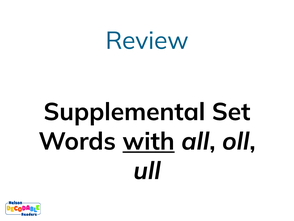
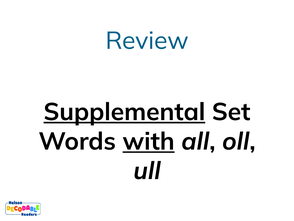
Supplemental underline: none -> present
